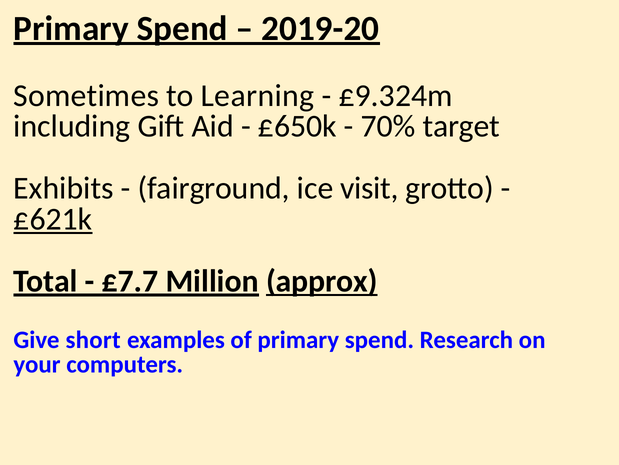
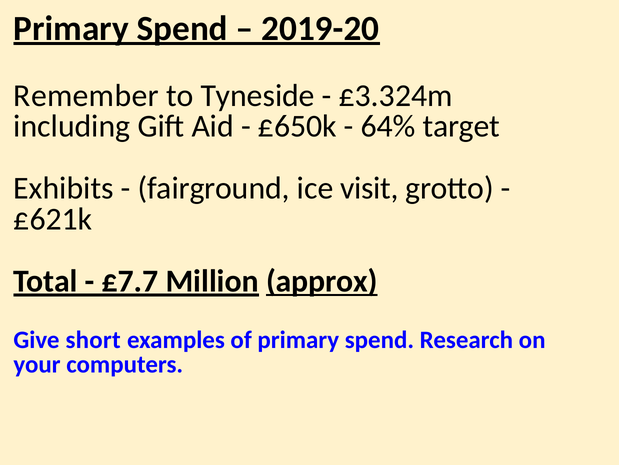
Sometimes: Sometimes -> Remember
Learning: Learning -> Tyneside
£9.324m: £9.324m -> £3.324m
70%: 70% -> 64%
£621k underline: present -> none
